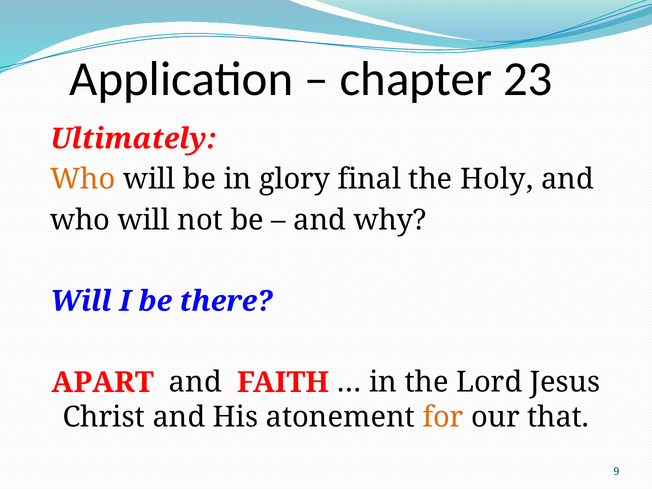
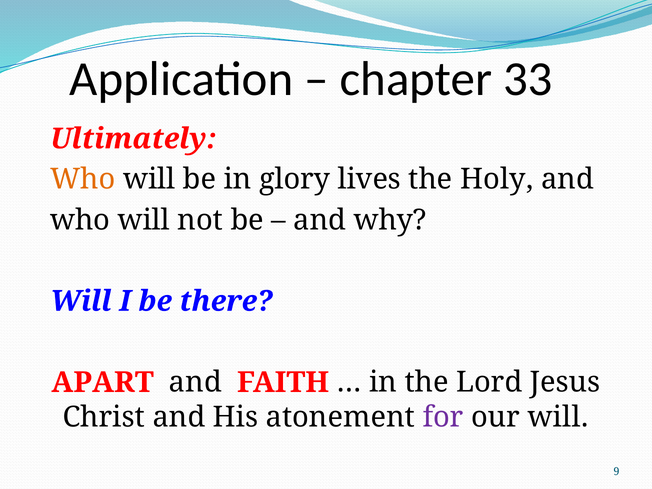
23: 23 -> 33
final: final -> lives
for colour: orange -> purple
our that: that -> will
